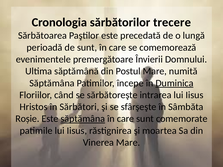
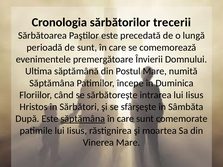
trecere: trecere -> trecerii
Duminica underline: present -> none
Roşie: Roşie -> După
